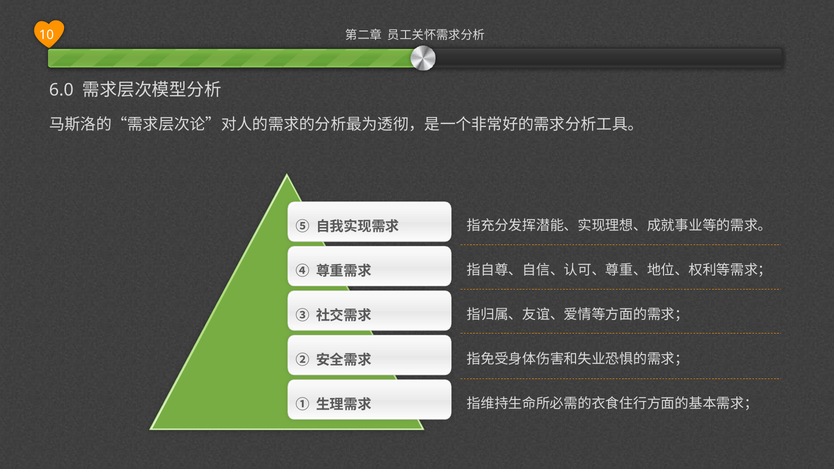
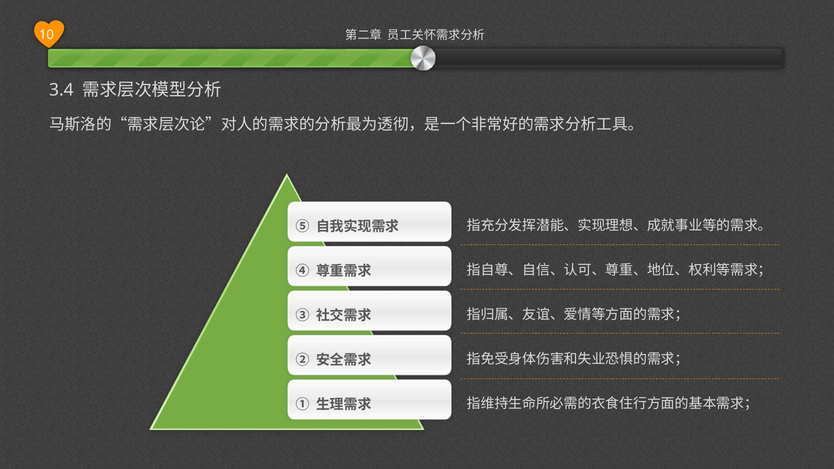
6.0: 6.0 -> 3.4
